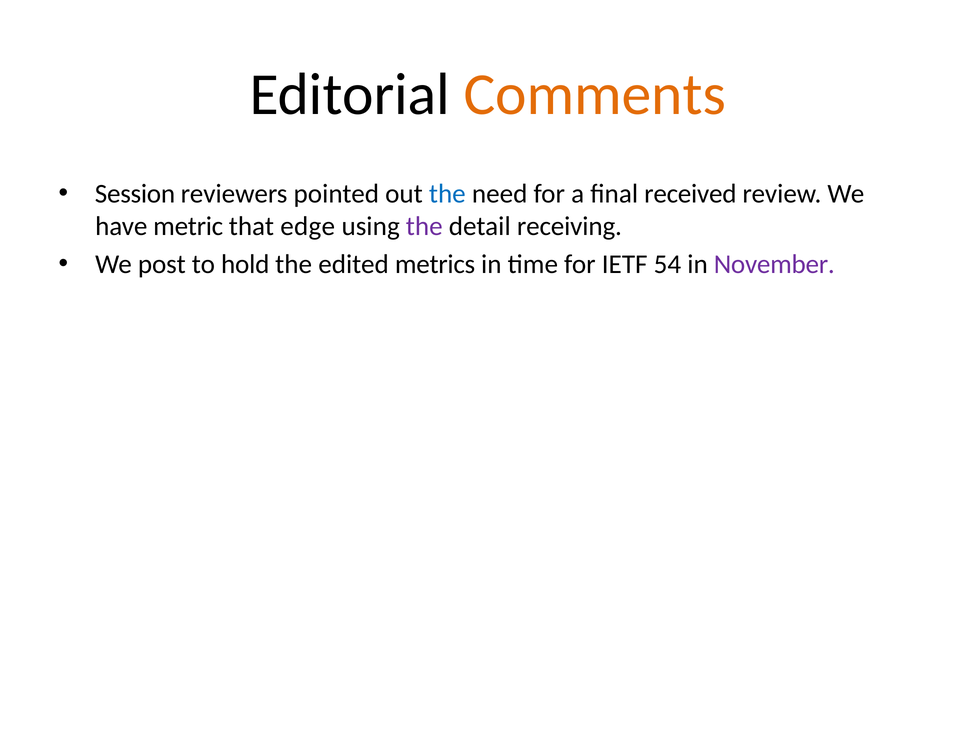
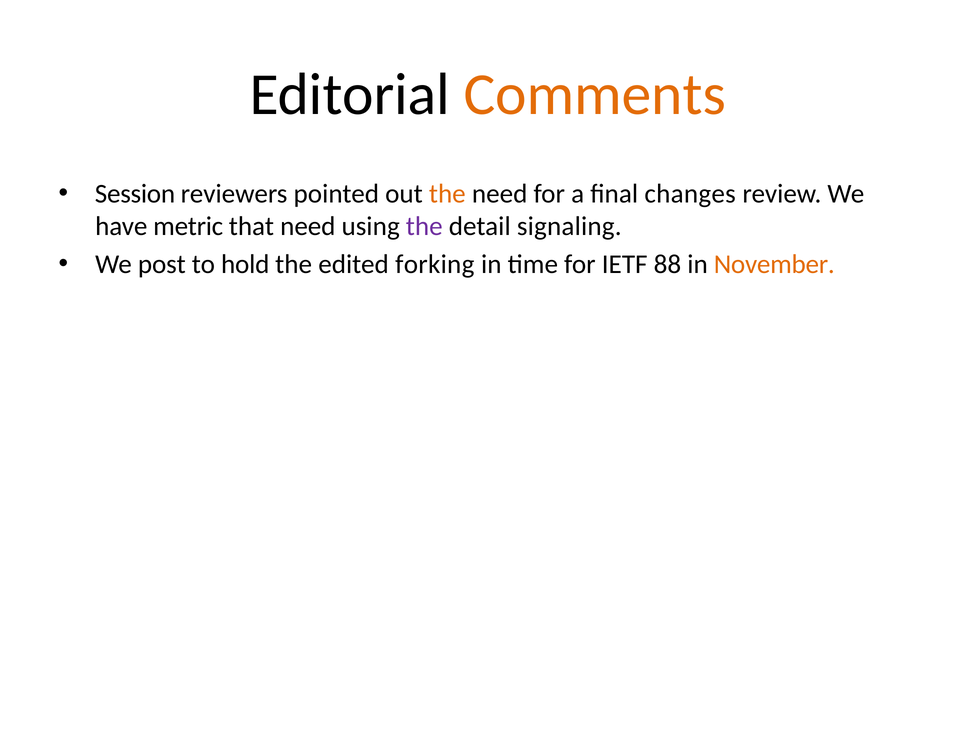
the at (447, 194) colour: blue -> orange
received: received -> changes
that edge: edge -> need
receiving: receiving -> signaling
metrics: metrics -> forking
54: 54 -> 88
November colour: purple -> orange
